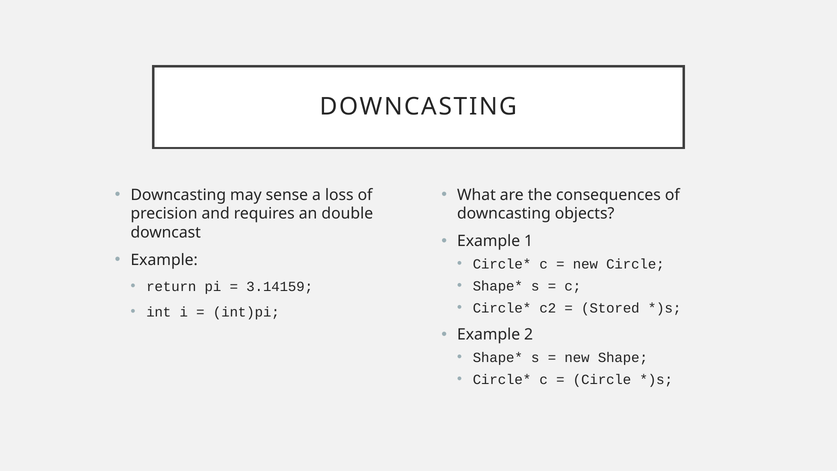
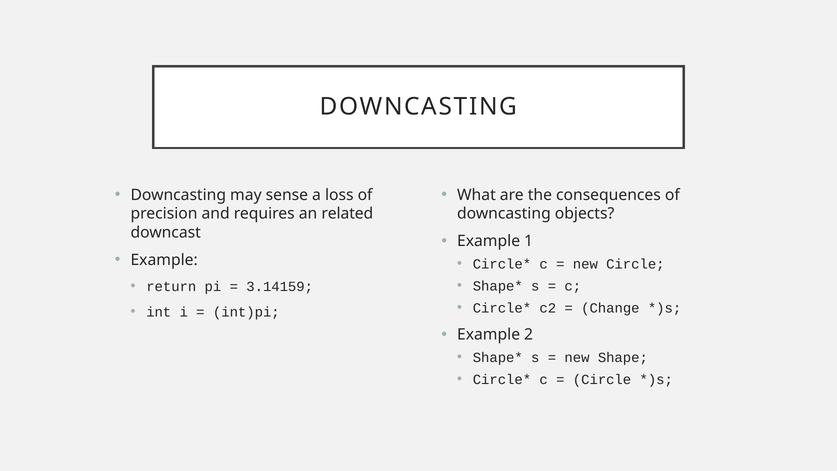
double: double -> related
Stored: Stored -> Change
